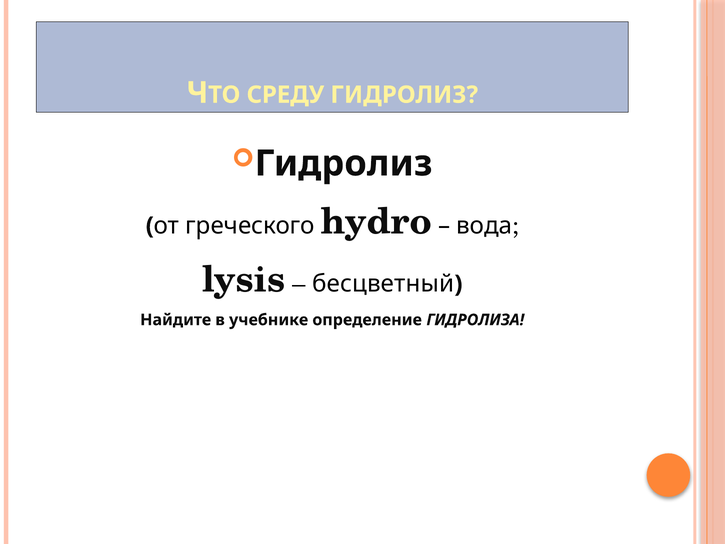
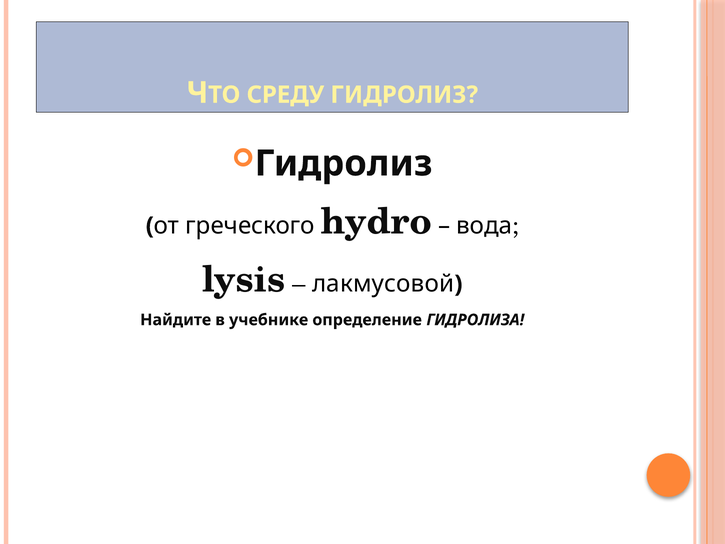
бесцветный: бесцветный -> лакмусовой
